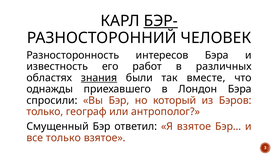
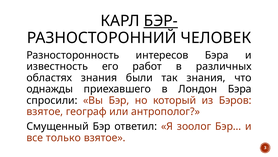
знания at (99, 78) underline: present -> none
так вместе: вместе -> знания
только at (45, 111): только -> взятое
Я взятое: взятое -> зоолог
